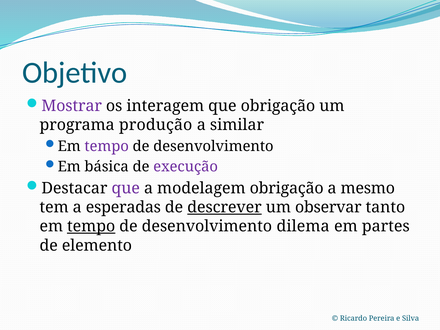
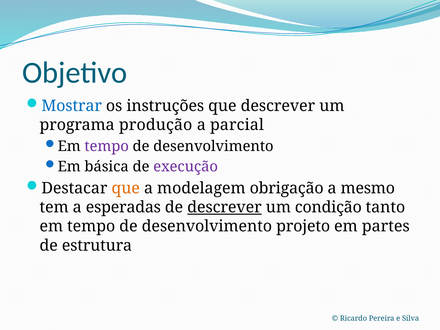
Mostrar colour: purple -> blue
interagem: interagem -> instruções
que obrigação: obrigação -> descrever
similar: similar -> parcial
que at (126, 188) colour: purple -> orange
observar: observar -> condição
tempo at (91, 226) underline: present -> none
dilema: dilema -> projeto
elemento: elemento -> estrutura
